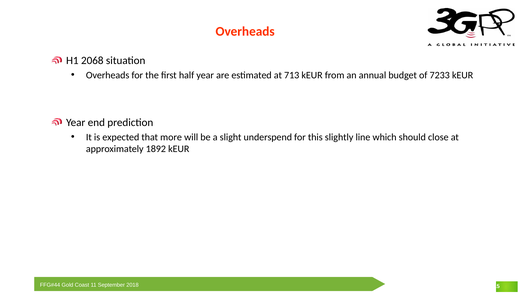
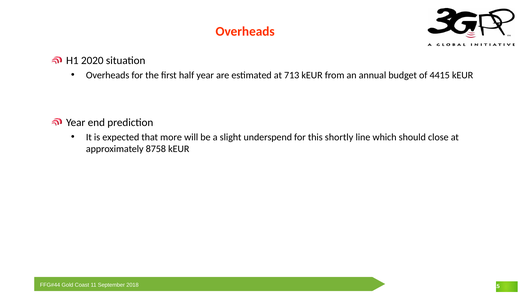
2068: 2068 -> 2020
7233: 7233 -> 4415
slightly: slightly -> shortly
1892: 1892 -> 8758
